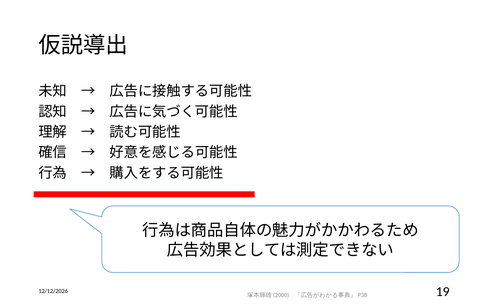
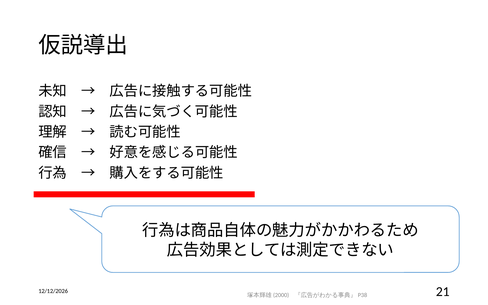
19: 19 -> 21
